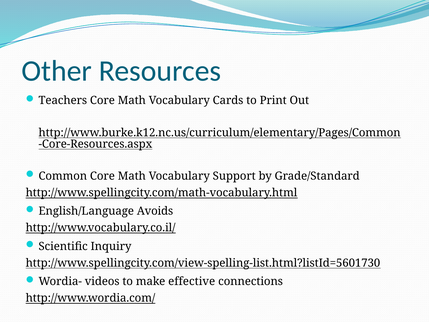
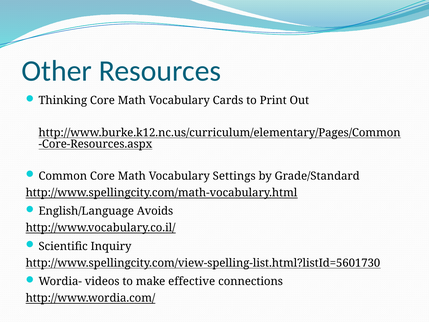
Teachers: Teachers -> Thinking
Support: Support -> Settings
